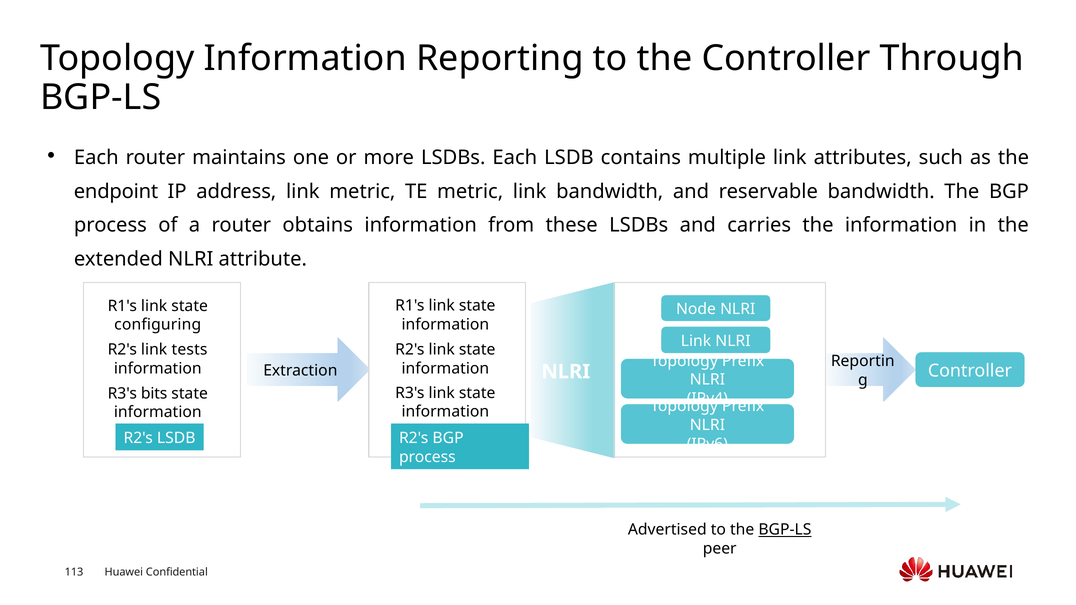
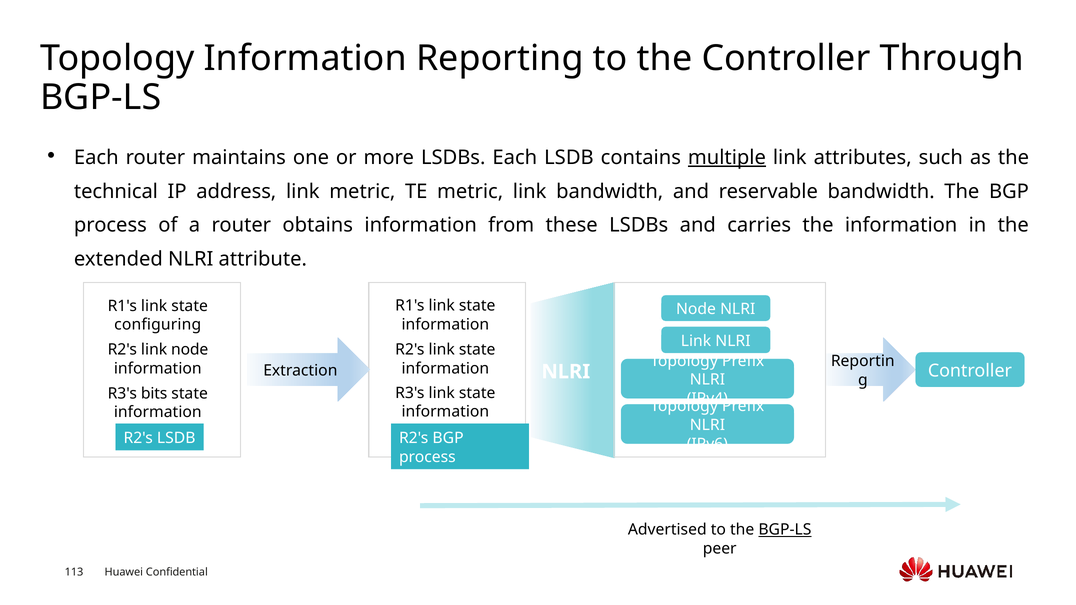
multiple underline: none -> present
endpoint: endpoint -> technical
link tests: tests -> node
